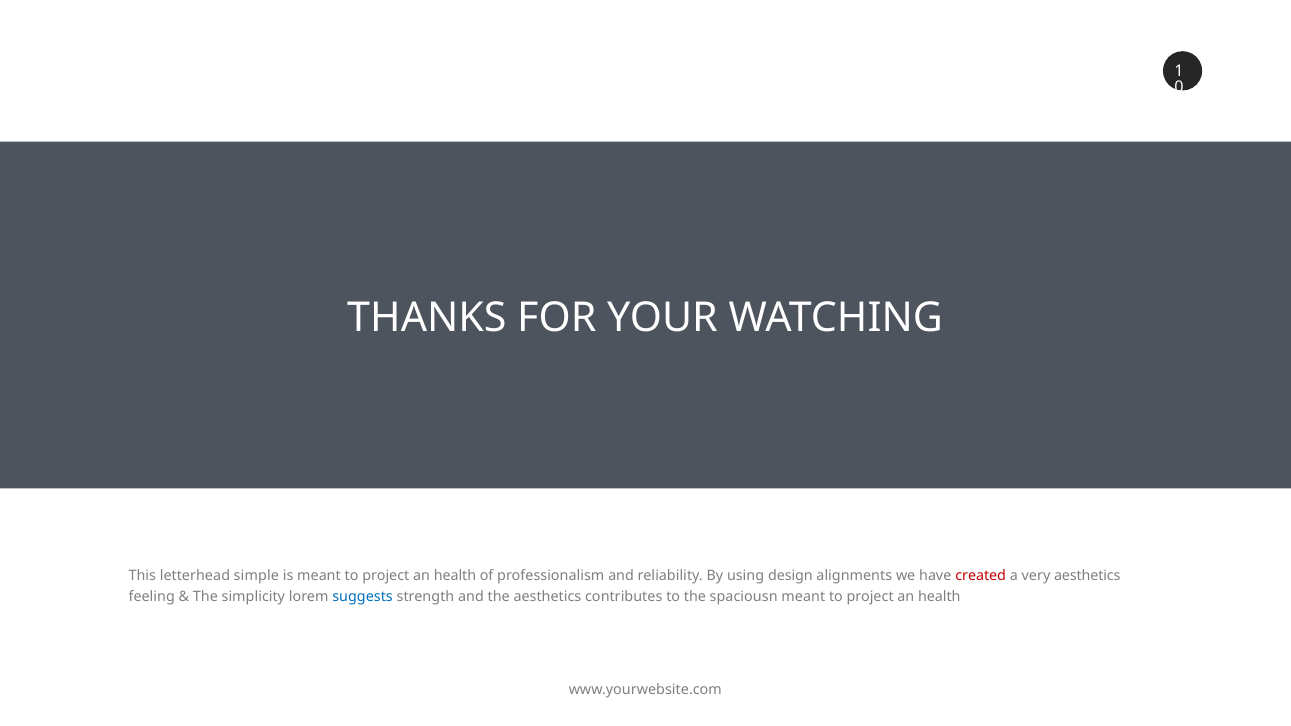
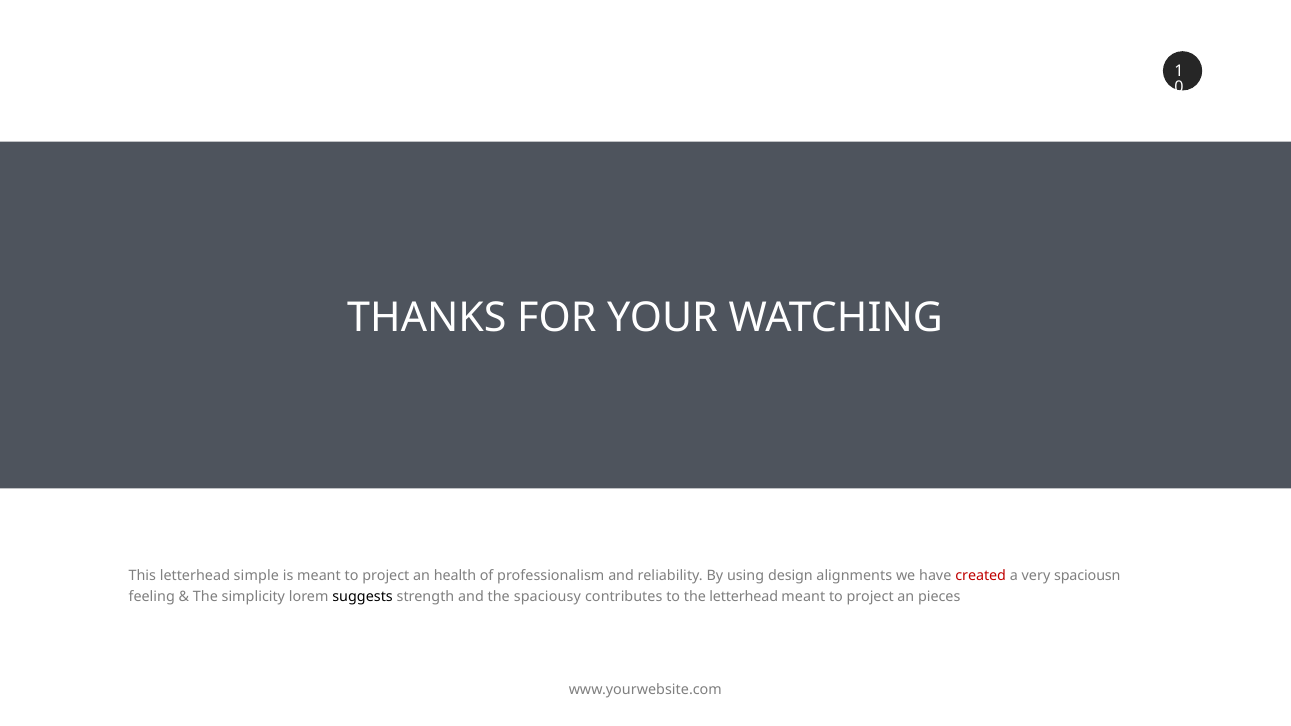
very aesthetics: aesthetics -> spaciousn
suggests colour: blue -> black
the aesthetics: aesthetics -> spaciousy
the spaciousn: spaciousn -> letterhead
health at (939, 597): health -> pieces
